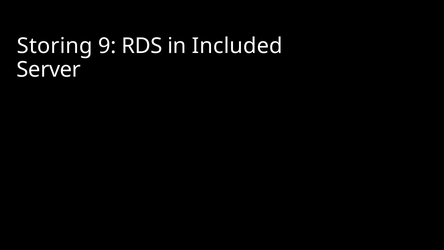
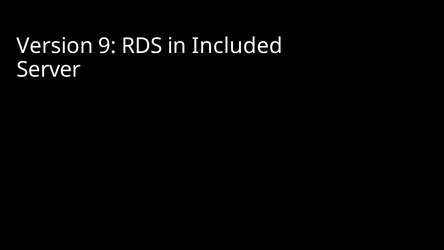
Storing: Storing -> Version
